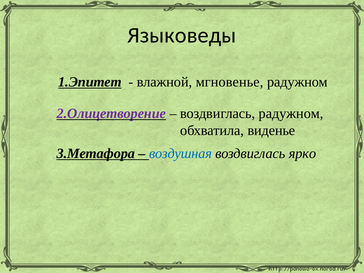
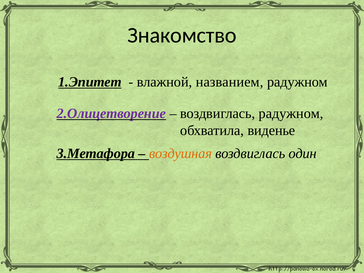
Языковеды: Языковеды -> Знакомство
мгновенье: мгновенье -> названием
воздушная colour: blue -> orange
ярко: ярко -> один
